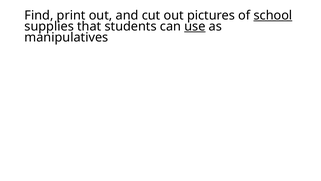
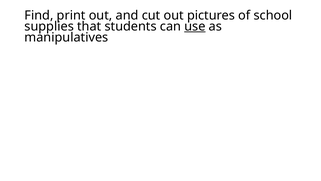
school underline: present -> none
